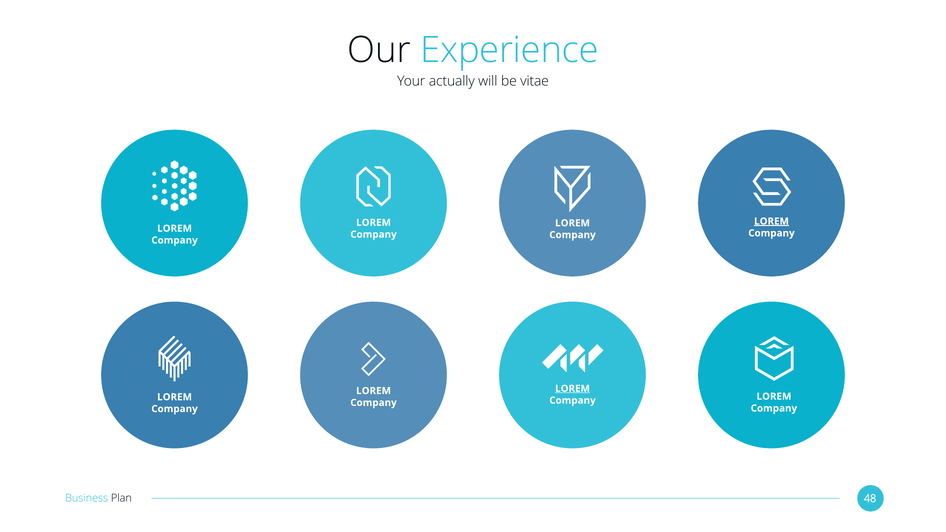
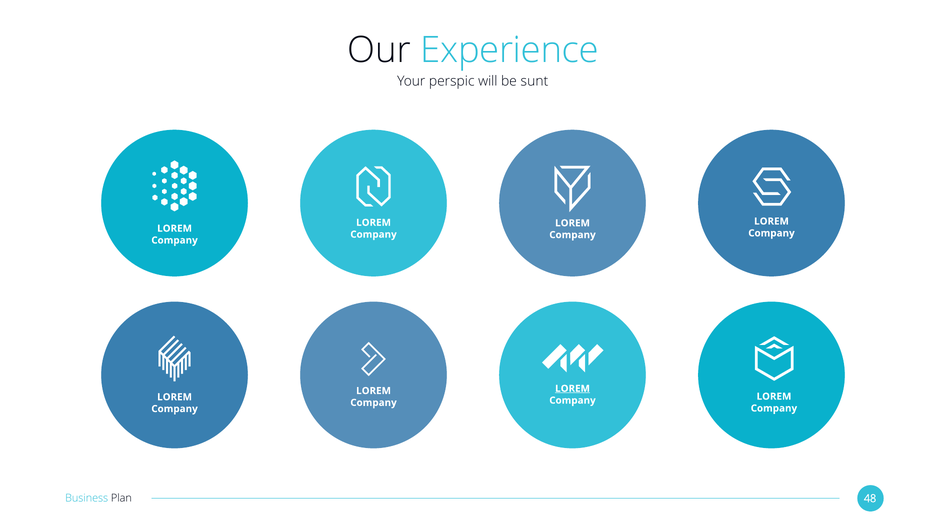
actually: actually -> perspic
vitae: vitae -> sunt
LOREM at (771, 221) underline: present -> none
